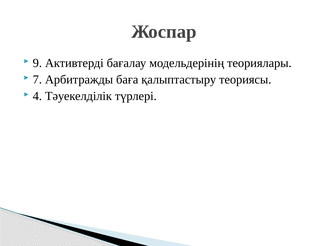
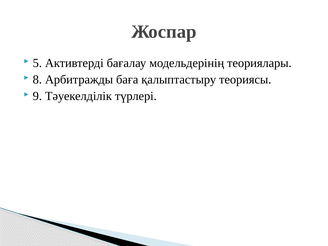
9: 9 -> 5
7: 7 -> 8
4: 4 -> 9
